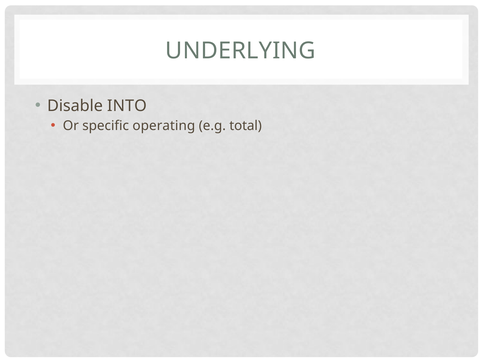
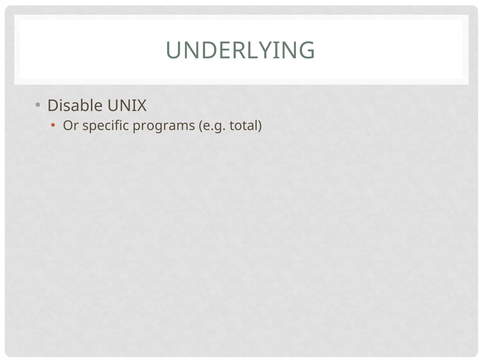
INTO: INTO -> UNIX
operating: operating -> programs
